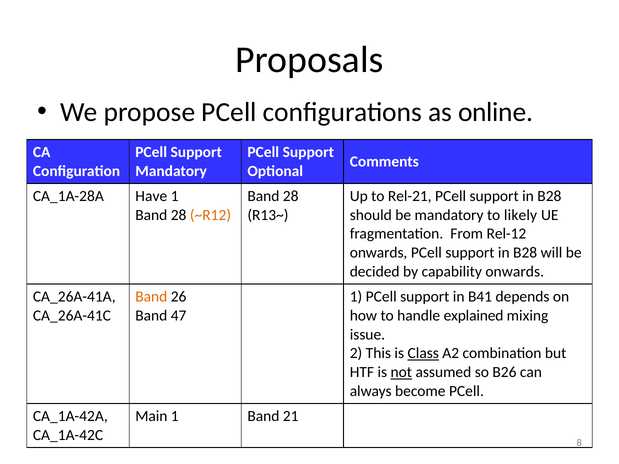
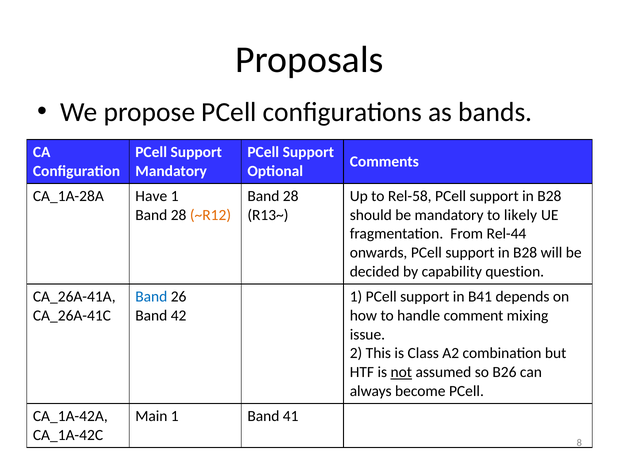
online: online -> bands
Rel-21: Rel-21 -> Rel-58
Rel-12: Rel-12 -> Rel-44
capability onwards: onwards -> question
Band at (151, 297) colour: orange -> blue
47: 47 -> 42
explained: explained -> comment
Class underline: present -> none
21: 21 -> 41
